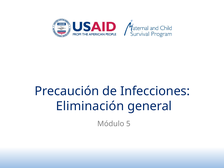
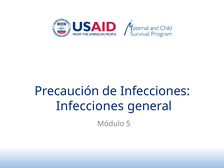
Eliminación at (90, 106): Eliminación -> Infecciones
